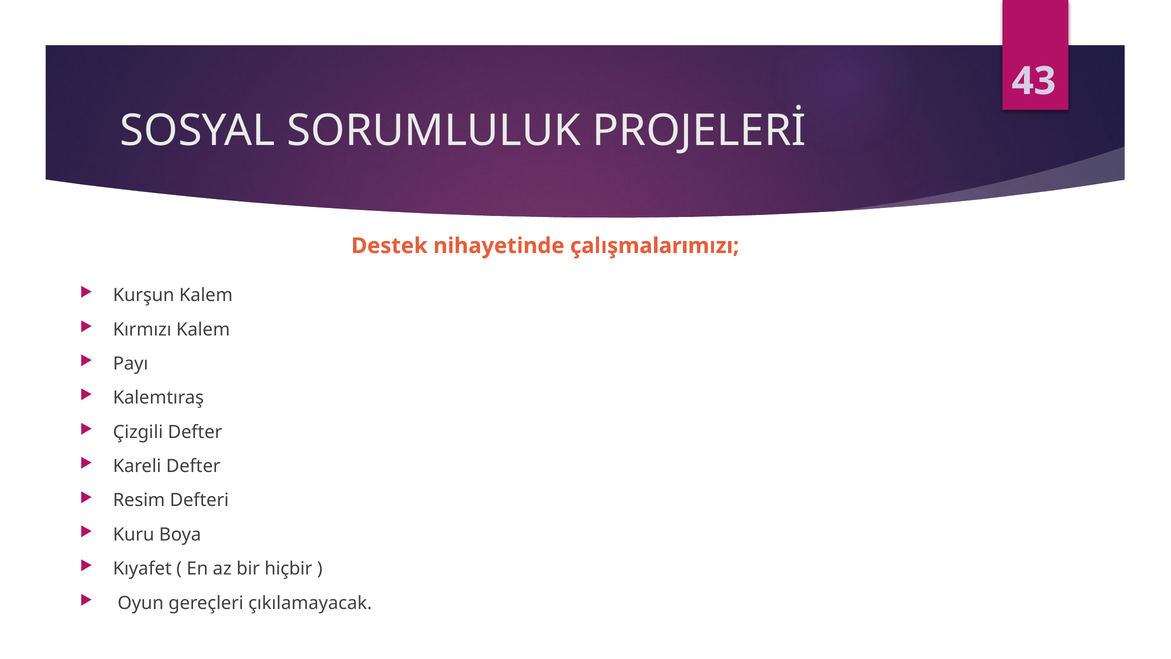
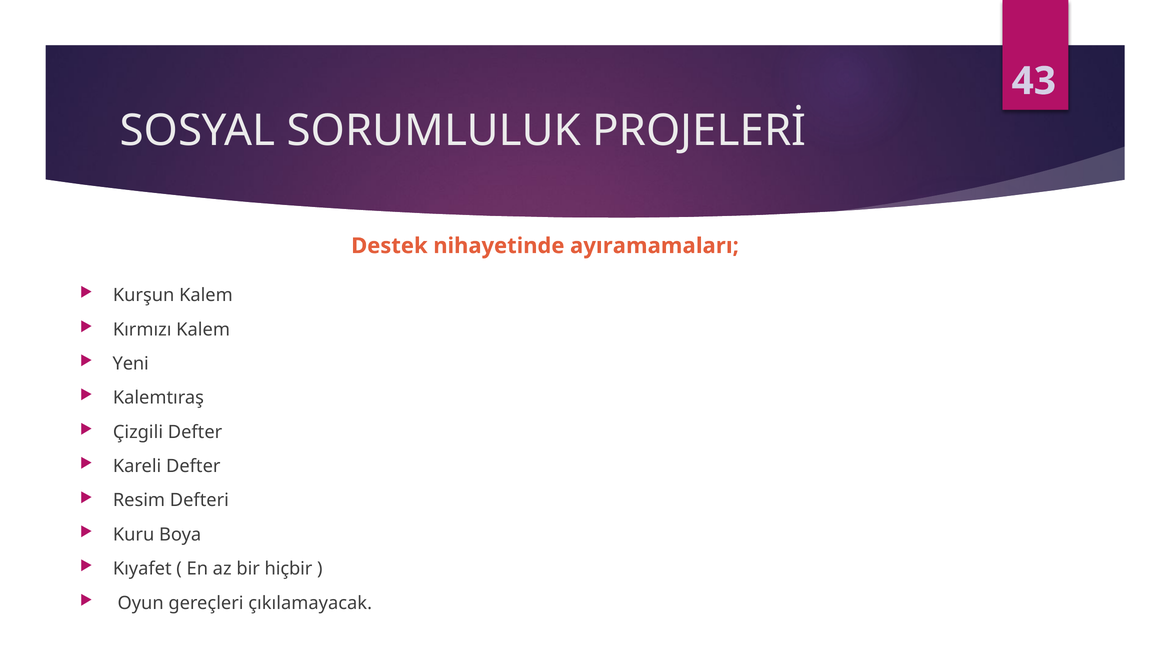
çalışmalarımızı: çalışmalarımızı -> ayıramamaları
Payı: Payı -> Yeni
